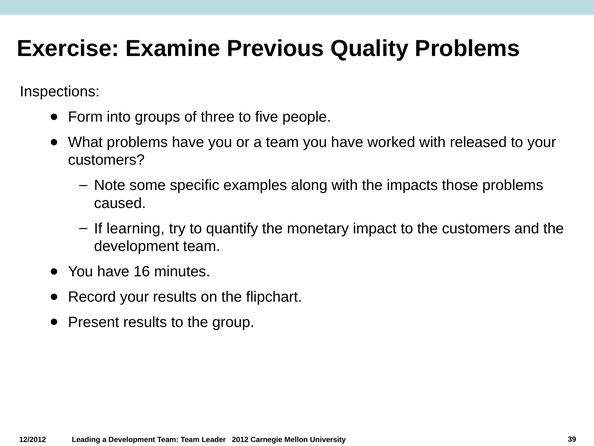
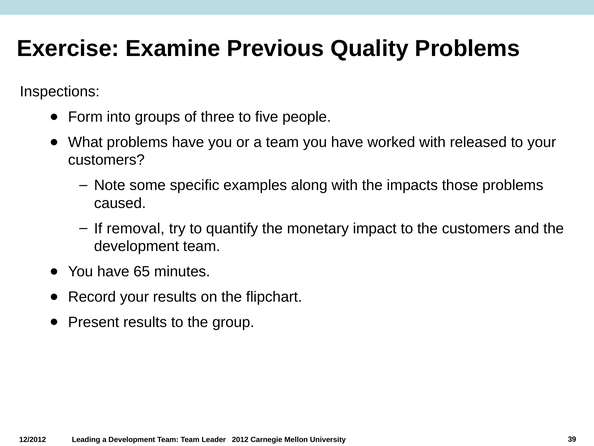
learning: learning -> removal
16: 16 -> 65
